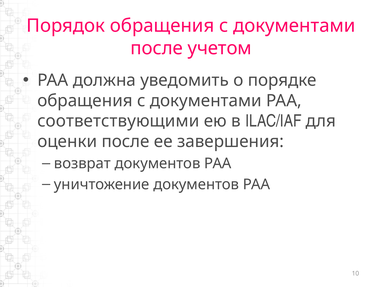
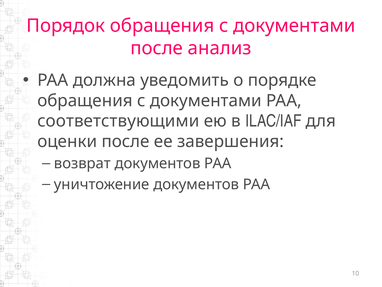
учетом: учетом -> анализ
